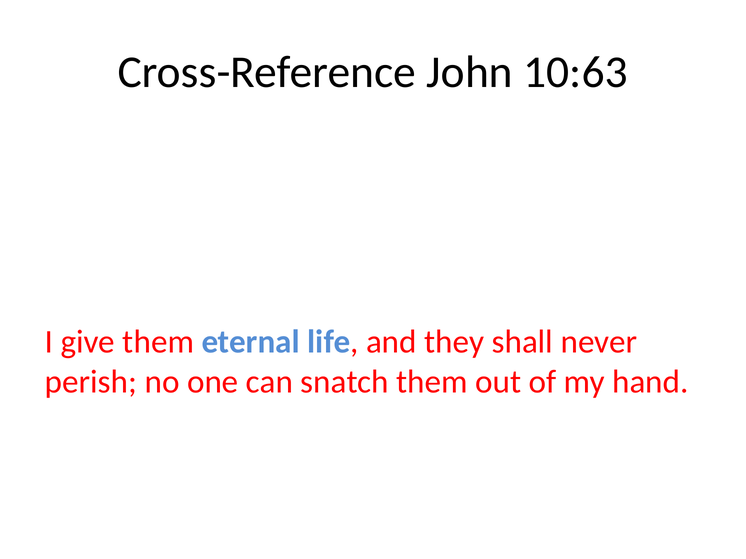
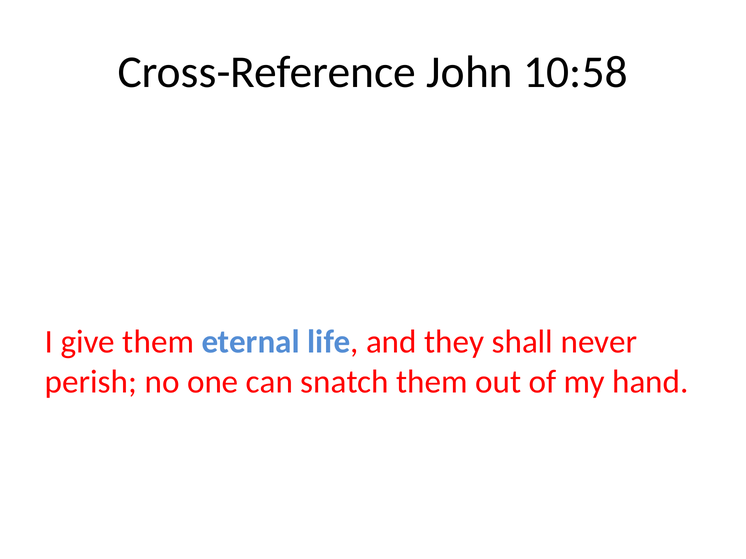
10:63: 10:63 -> 10:58
